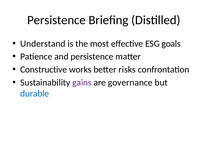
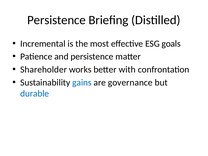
Understand: Understand -> Incremental
Constructive: Constructive -> Shareholder
risks: risks -> with
gains colour: purple -> blue
